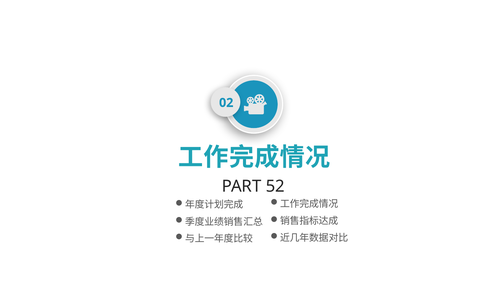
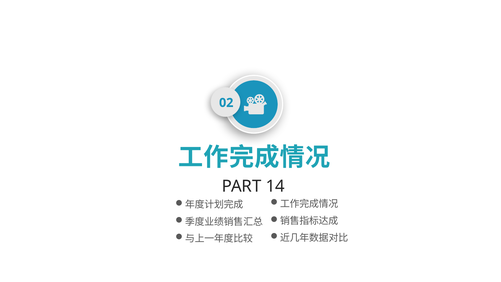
52: 52 -> 14
